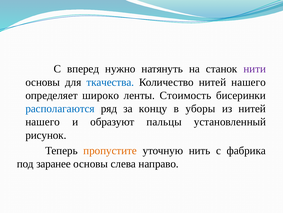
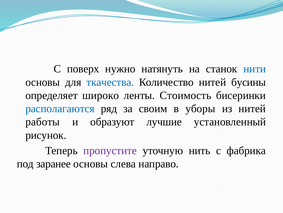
вперед: вперед -> поверх
нити colour: purple -> blue
Количество нитей нашего: нашего -> бусины
концу: концу -> своим
нашего at (43, 122): нашего -> работы
пальцы: пальцы -> лучшие
пропустите colour: orange -> purple
